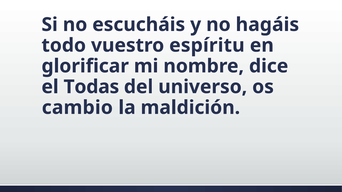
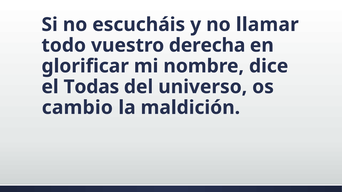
hagáis: hagáis -> llamar
espíritu: espíritu -> derecha
